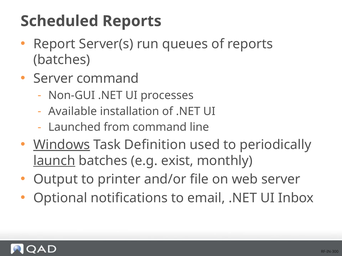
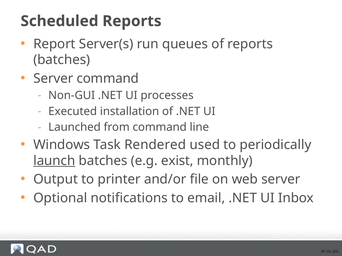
Available: Available -> Executed
Windows underline: present -> none
Definition: Definition -> Rendered
